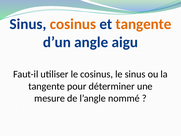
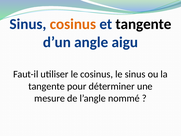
tangente at (143, 24) colour: orange -> black
